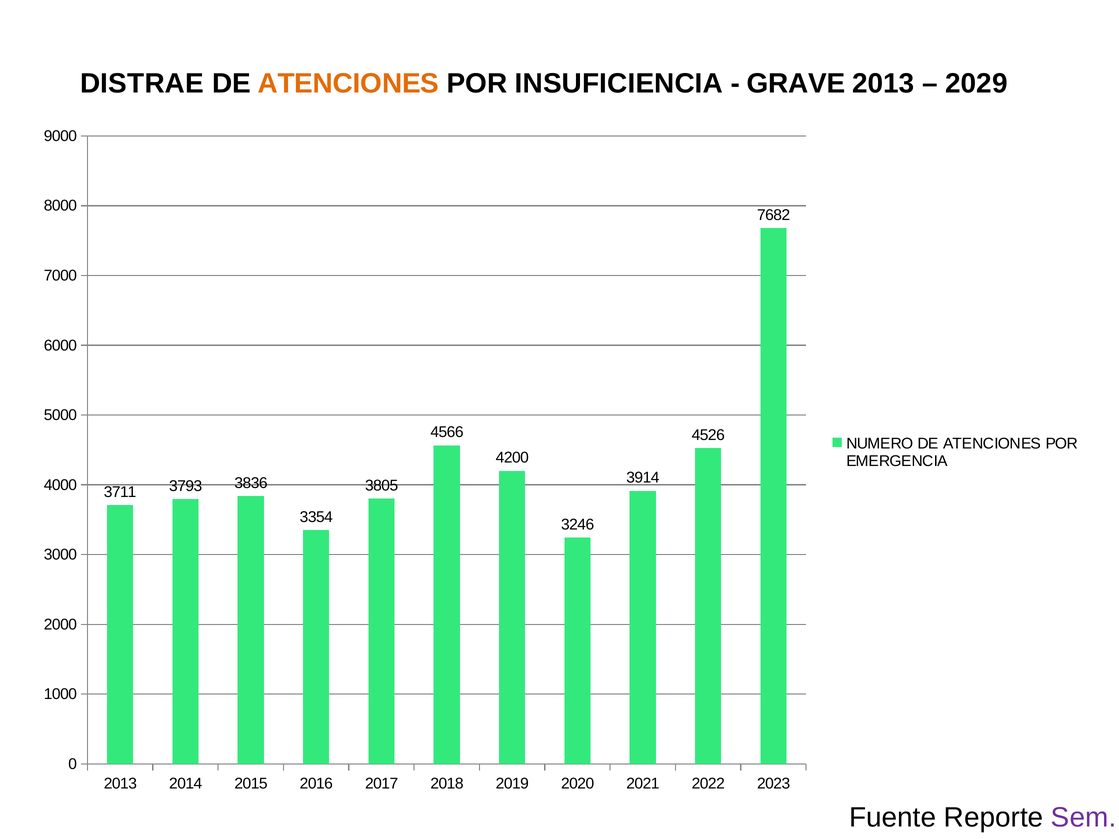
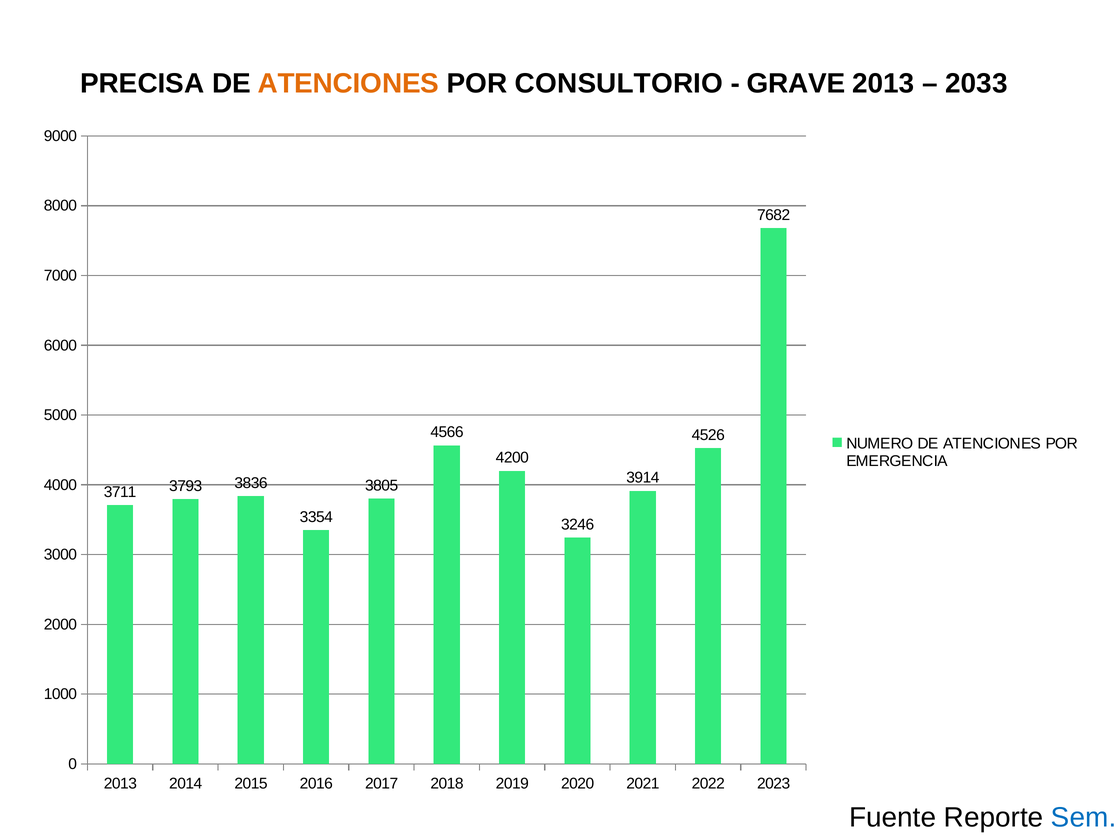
DISTRAE: DISTRAE -> PRECISA
INSUFICIENCIA: INSUFICIENCIA -> CONSULTORIO
2029: 2029 -> 2033
Sem colour: purple -> blue
